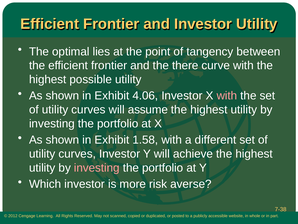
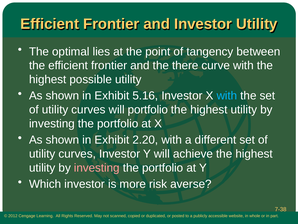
4.06: 4.06 -> 5.16
with at (227, 96) colour: pink -> light blue
will assume: assume -> portfolio
1.58: 1.58 -> 2.20
